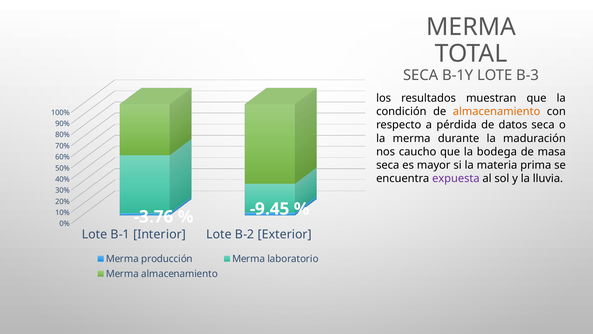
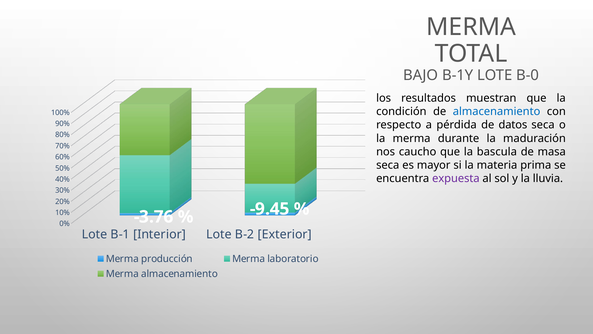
SECA at (421, 75): SECA -> BAJO
B-3: B-3 -> B-0
almacenamiento at (497, 111) colour: orange -> blue
bodega: bodega -> bascula
